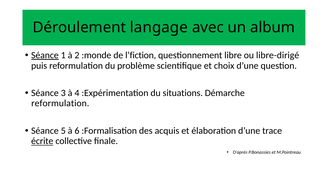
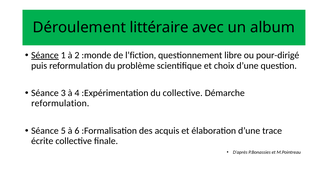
langage: langage -> littéraire
libre-dirigé: libre-dirigé -> pour-dirigé
du situations: situations -> collective
écrite underline: present -> none
